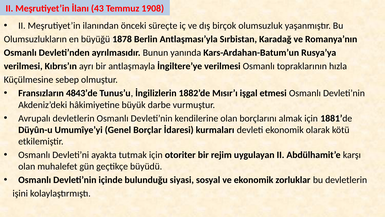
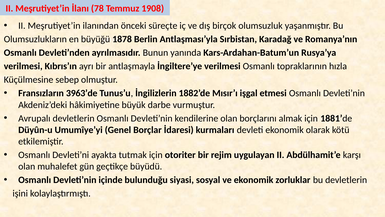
43: 43 -> 78
4843’de: 4843’de -> 3963’de
